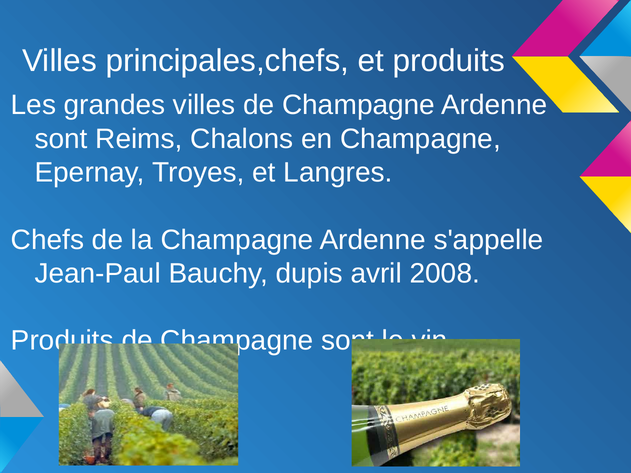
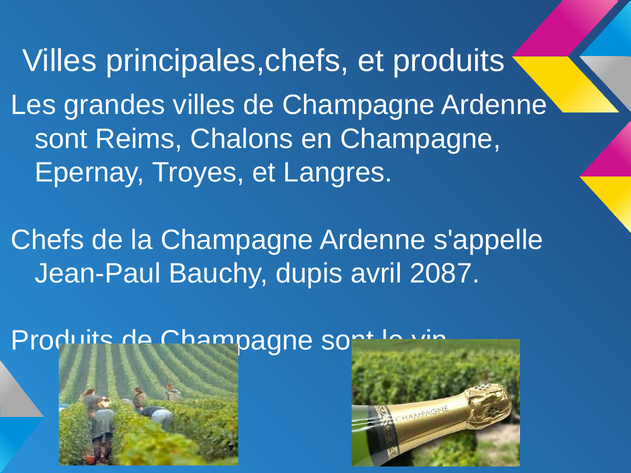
2008: 2008 -> 2087
